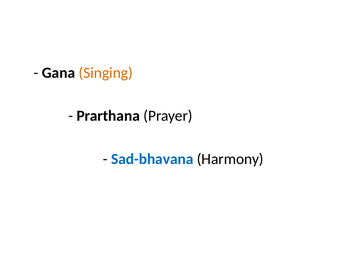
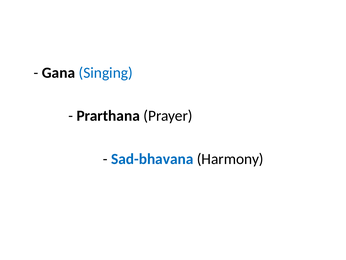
Singing colour: orange -> blue
